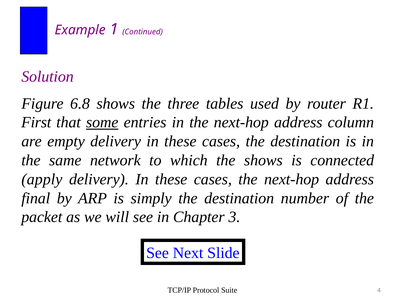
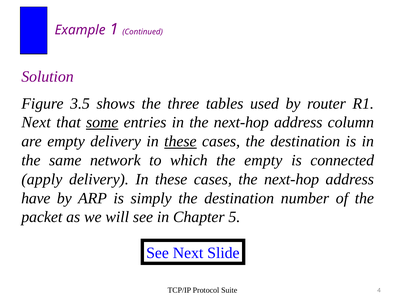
6.8: 6.8 -> 3.5
First at (36, 122): First -> Next
these at (180, 141) underline: none -> present
the shows: shows -> empty
final: final -> have
3: 3 -> 5
